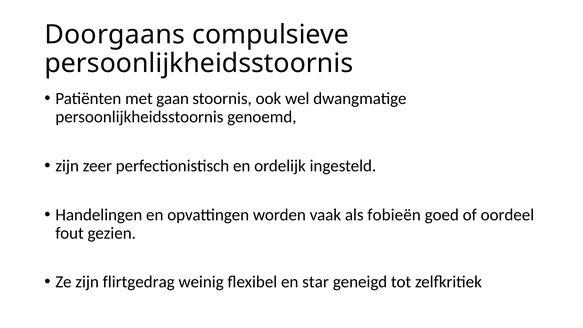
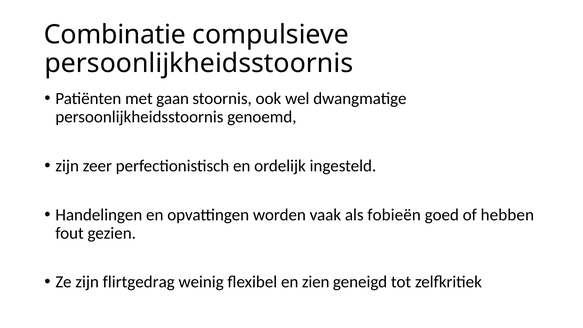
Doorgaans: Doorgaans -> Combinatie
oordeel: oordeel -> hebben
star: star -> zien
